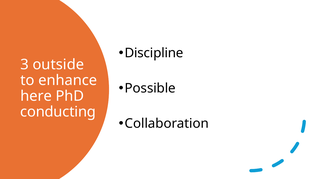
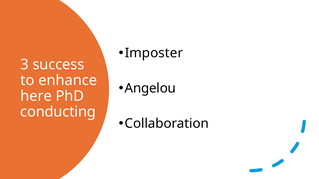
Discipline: Discipline -> Imposter
outside: outside -> success
Possible: Possible -> Angelou
